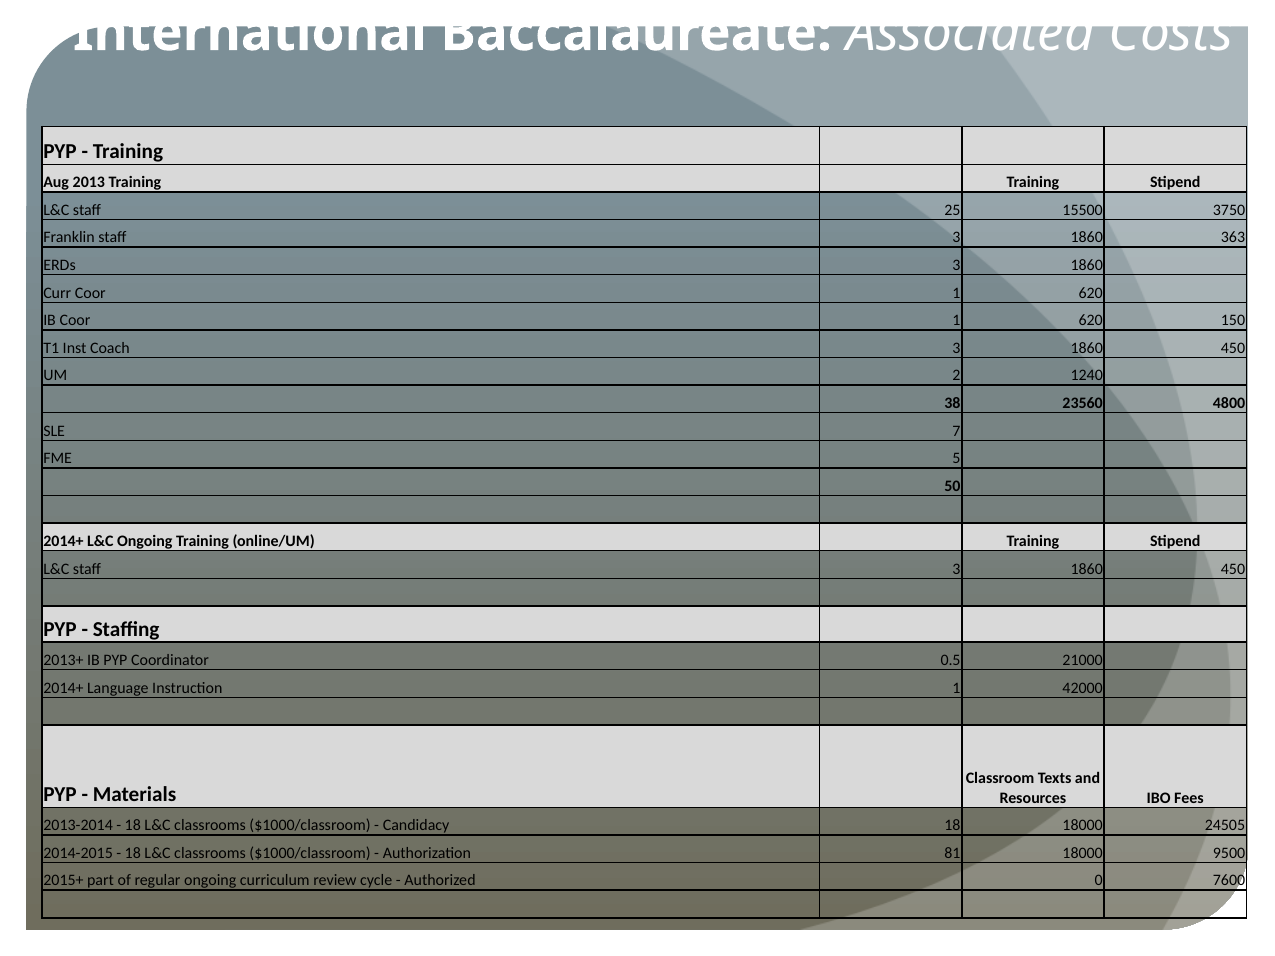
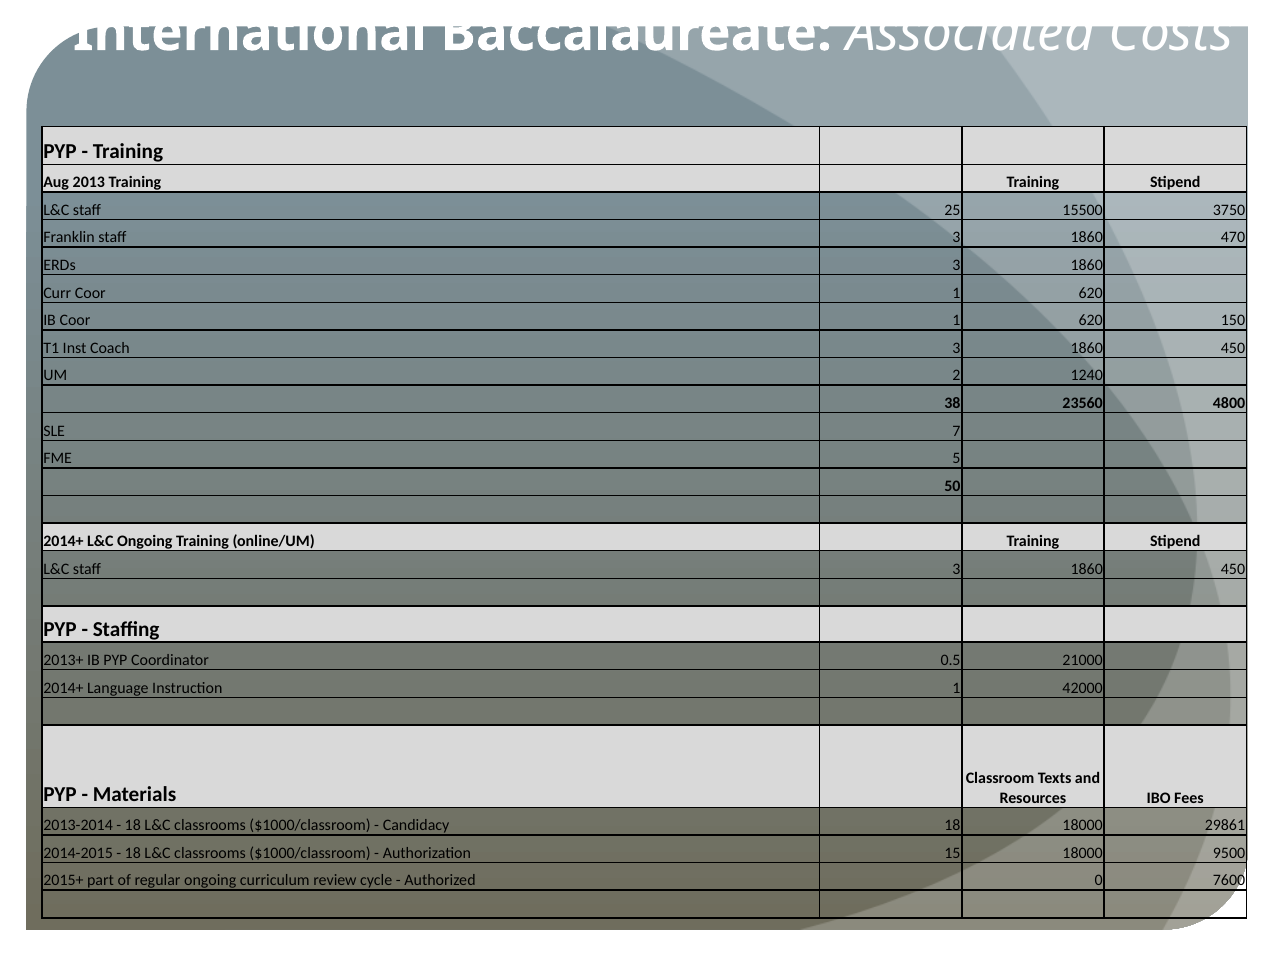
363: 363 -> 470
24505: 24505 -> 29861
81: 81 -> 15
